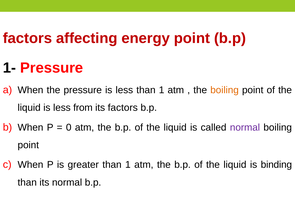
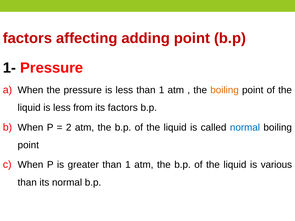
energy: energy -> adding
0: 0 -> 2
normal at (245, 128) colour: purple -> blue
binding: binding -> various
